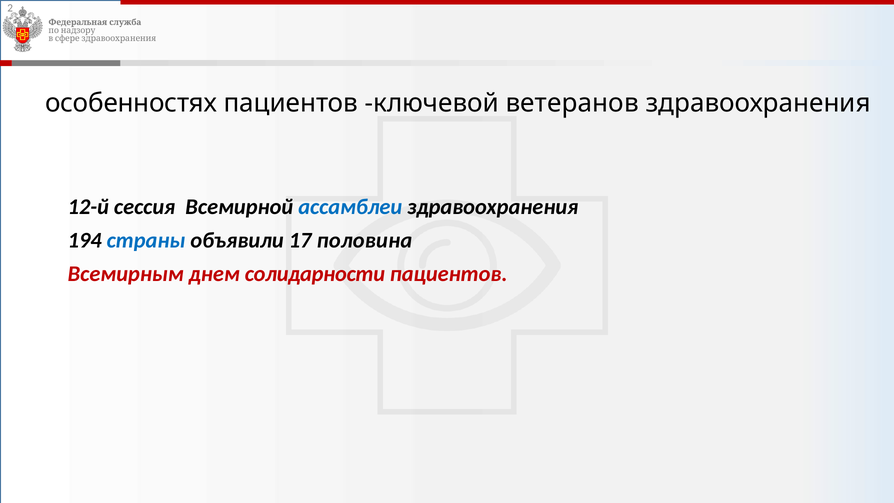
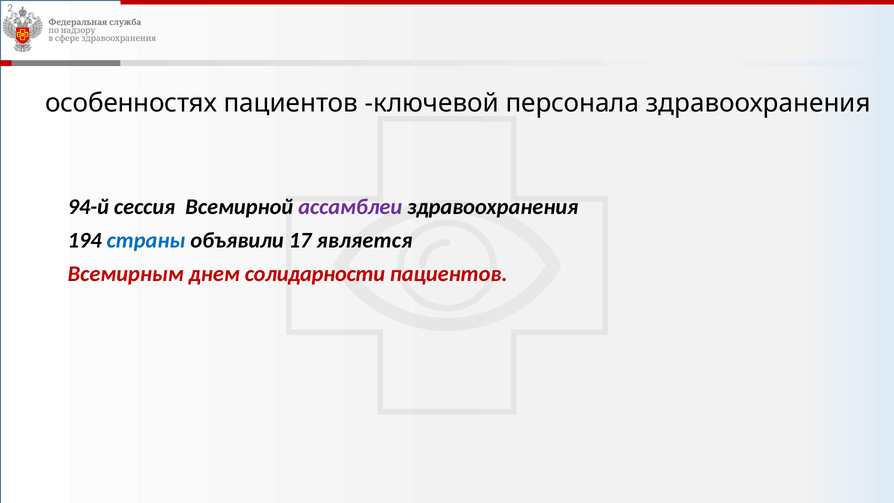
ветеранов: ветеранов -> персонала
12-й: 12-й -> 94-й
ассамблеи colour: blue -> purple
половина: половина -> является
